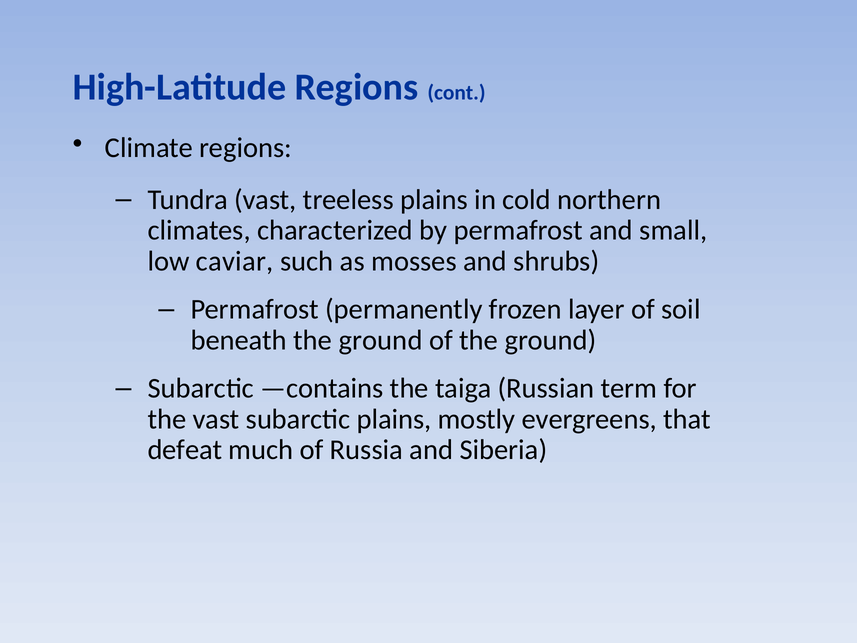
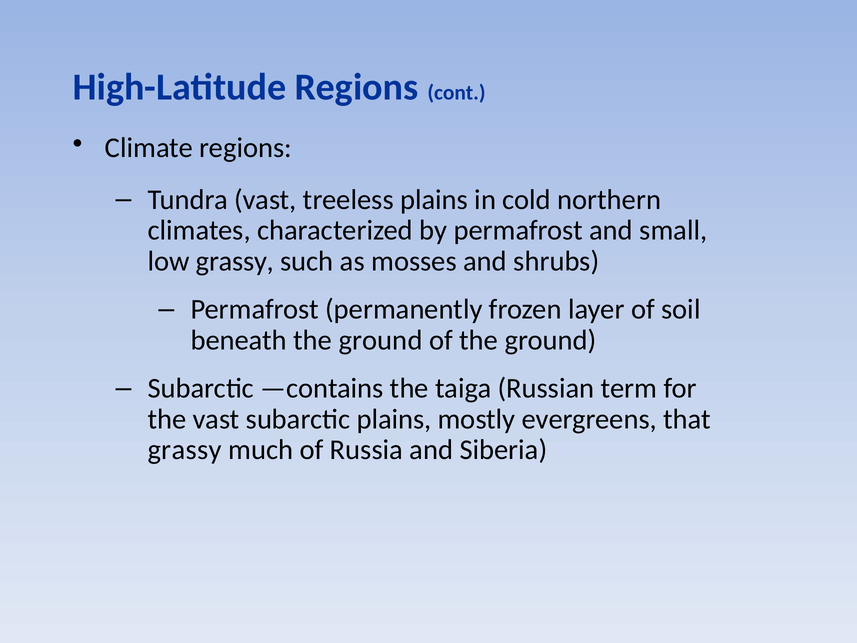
low caviar: caviar -> grassy
defeat at (185, 450): defeat -> grassy
